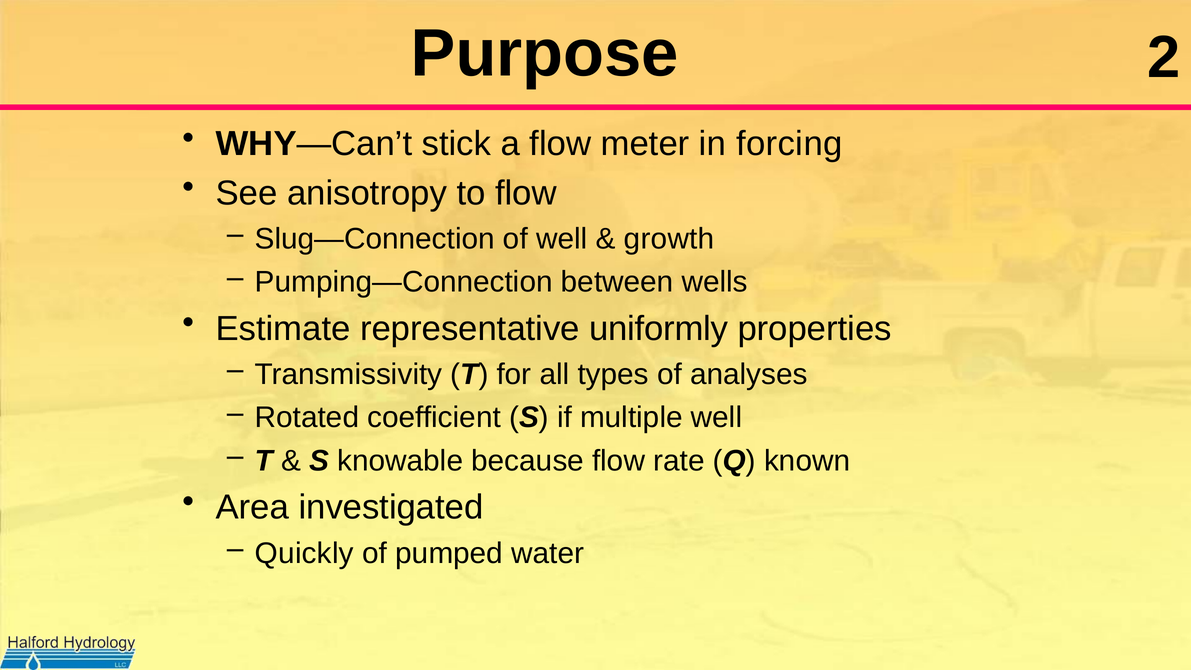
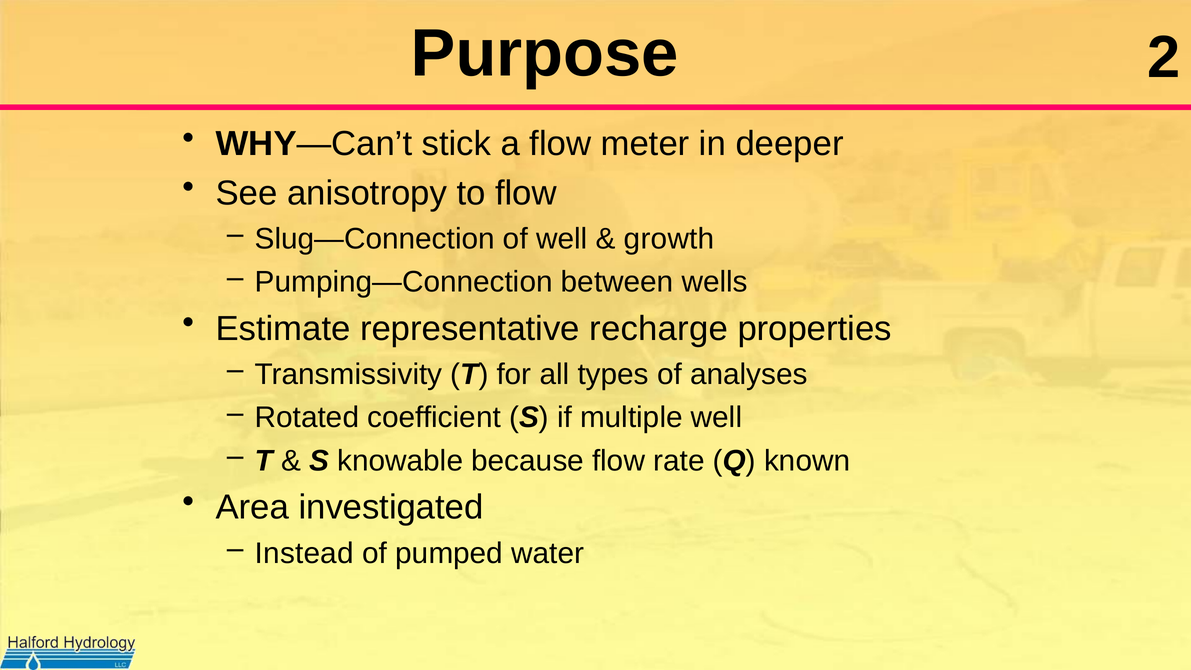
forcing: forcing -> deeper
uniformly: uniformly -> recharge
Quickly: Quickly -> Instead
